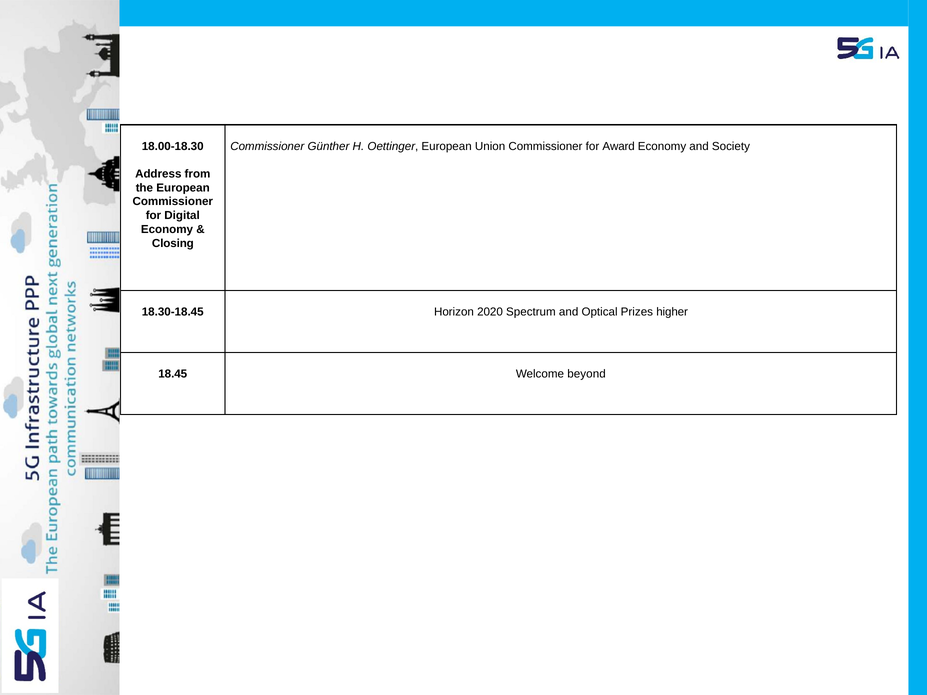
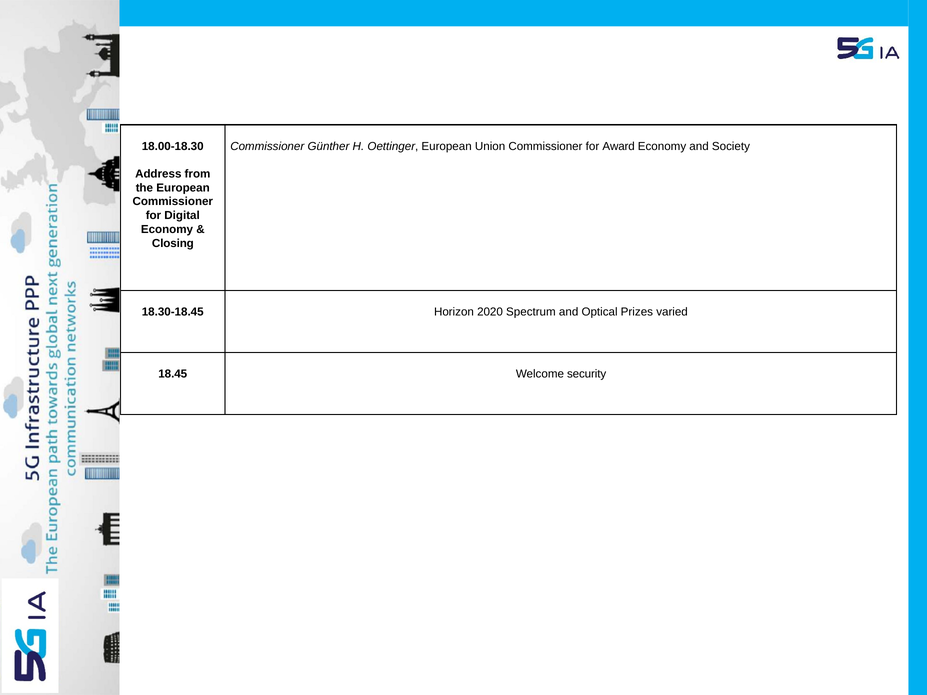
higher: higher -> varied
beyond: beyond -> security
